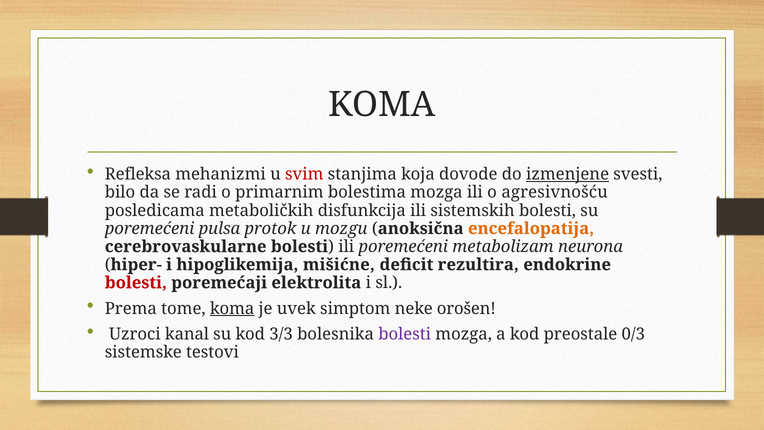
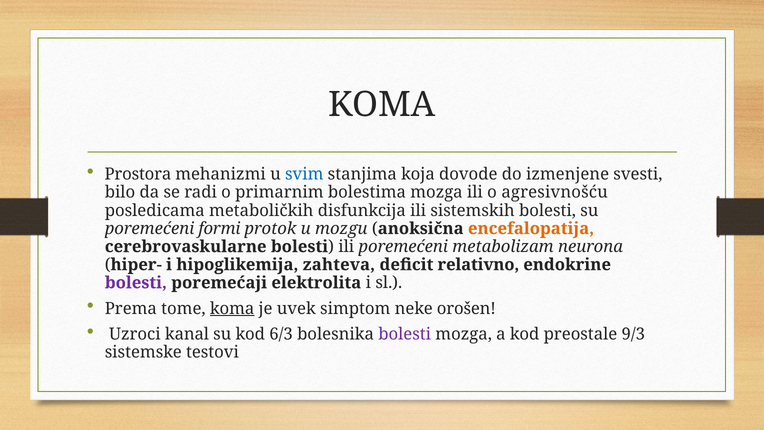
Refleksa: Refleksa -> Prostora
svim colour: red -> blue
izmenjene underline: present -> none
pulsa: pulsa -> formi
mišićne: mišićne -> zahteva
rezultira: rezultira -> relativno
bolesti at (136, 283) colour: red -> purple
3/3: 3/3 -> 6/3
0/3: 0/3 -> 9/3
